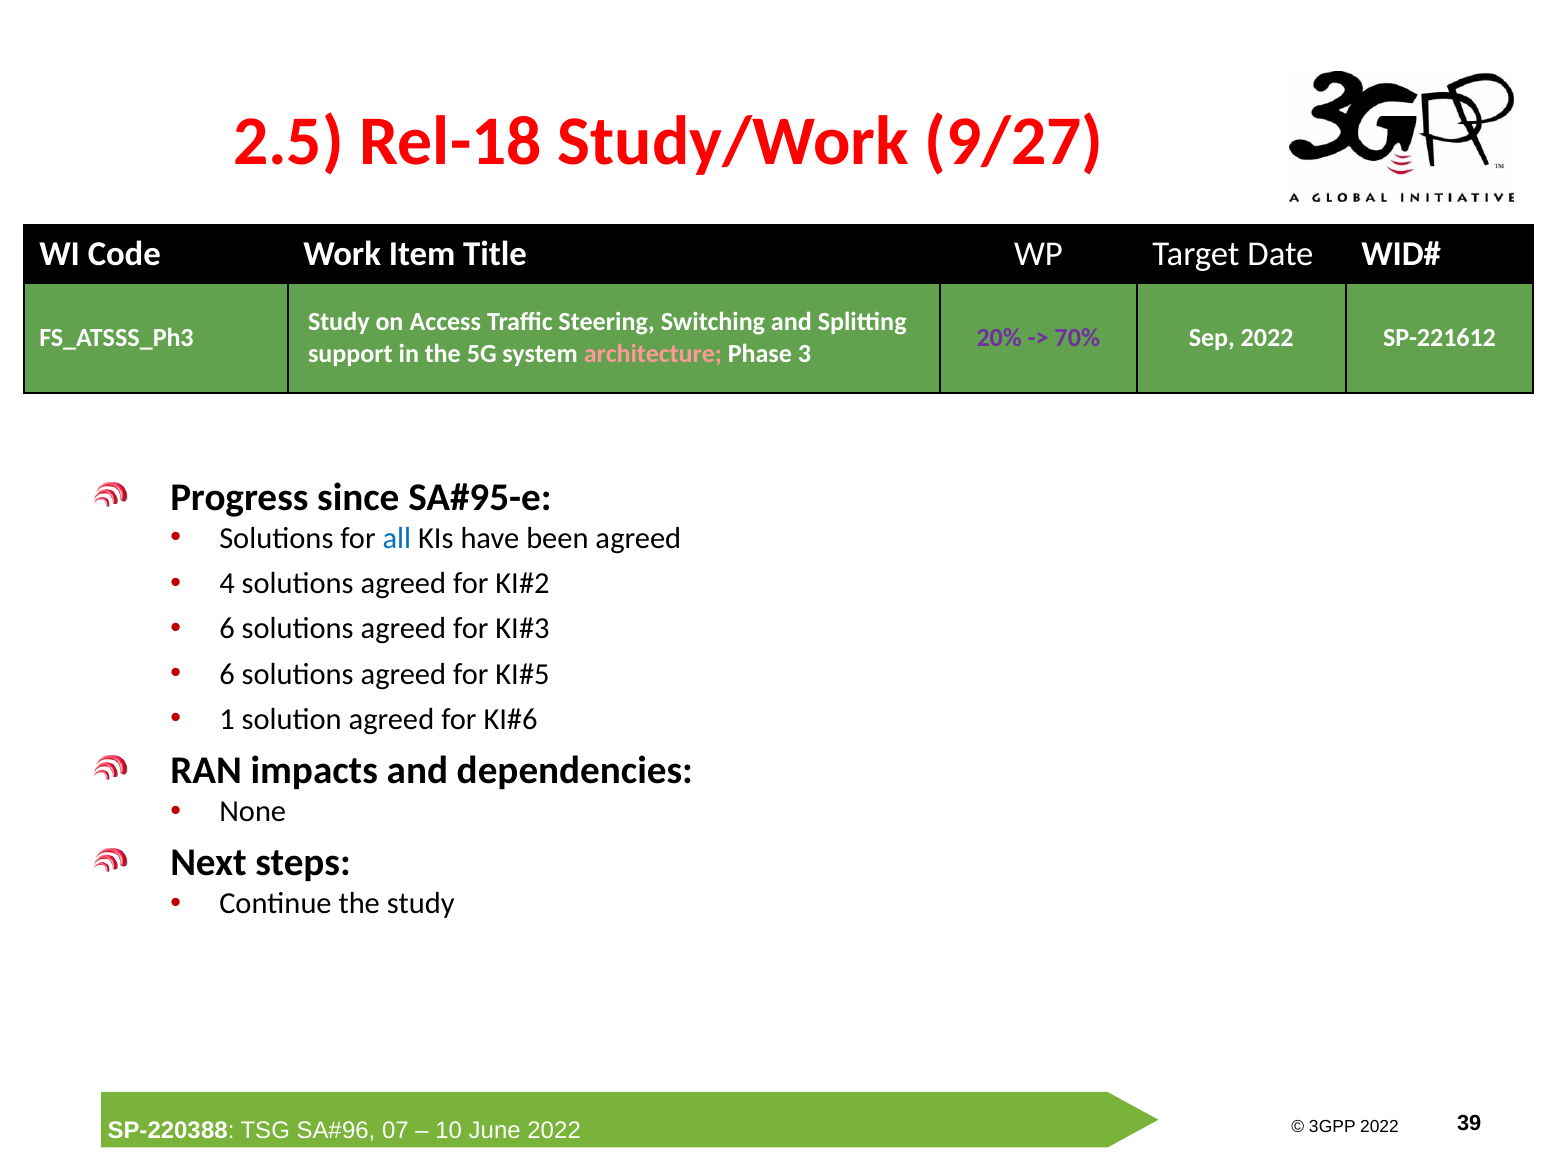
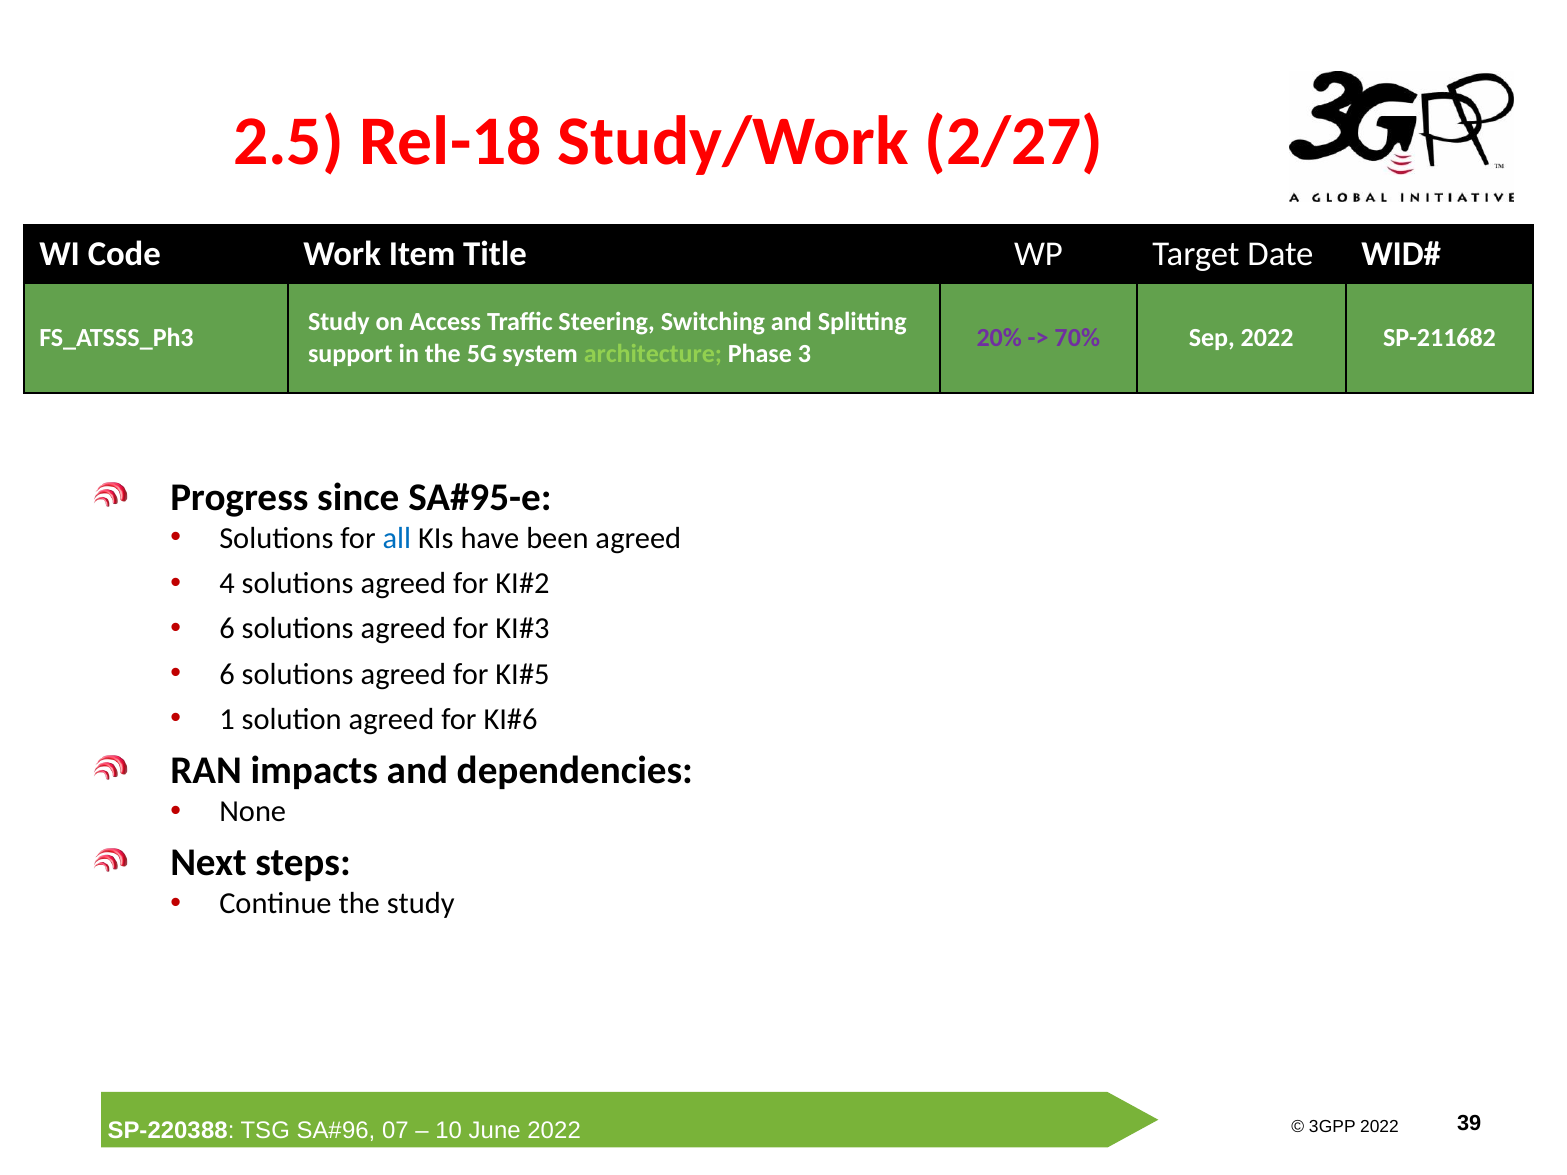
9/27: 9/27 -> 2/27
SP-221612: SP-221612 -> SP-211682
architecture colour: pink -> light green
